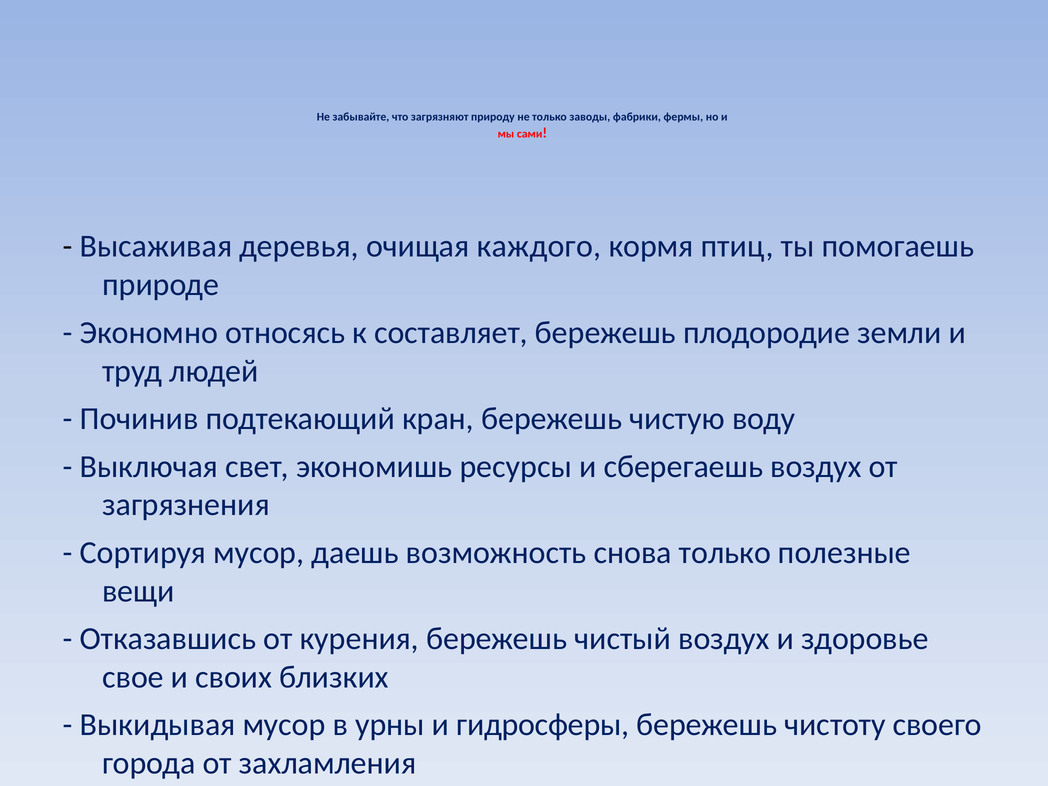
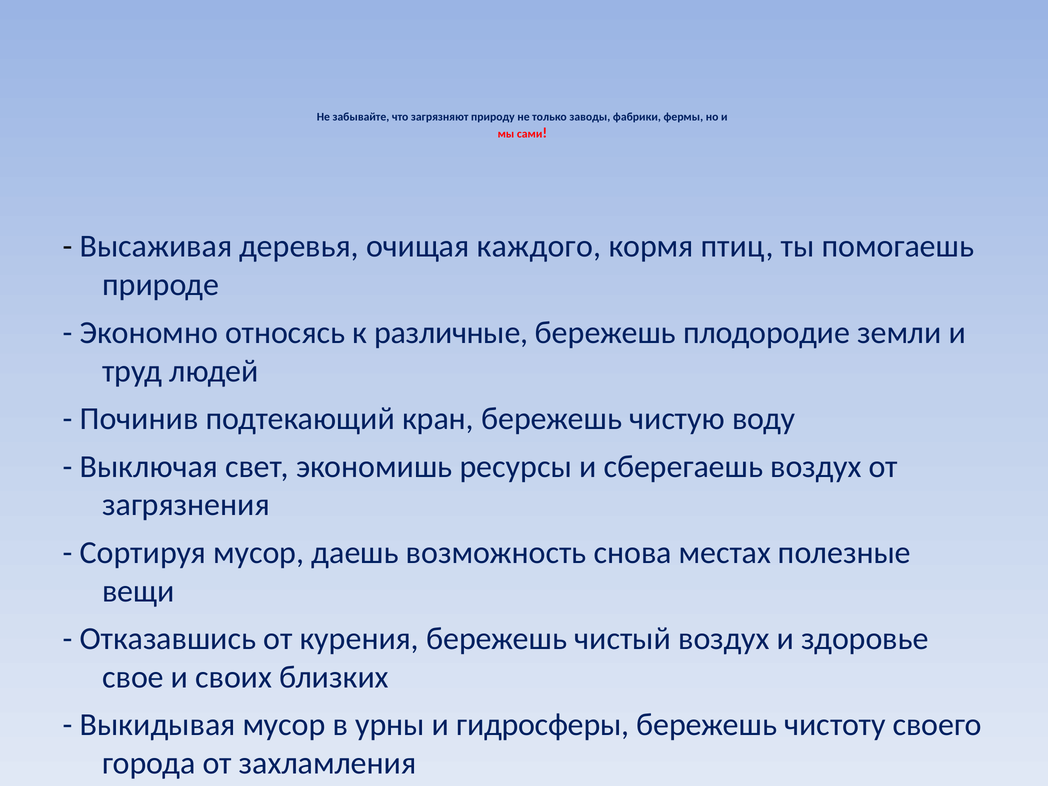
составляет: составляет -> различные
снова только: только -> местах
